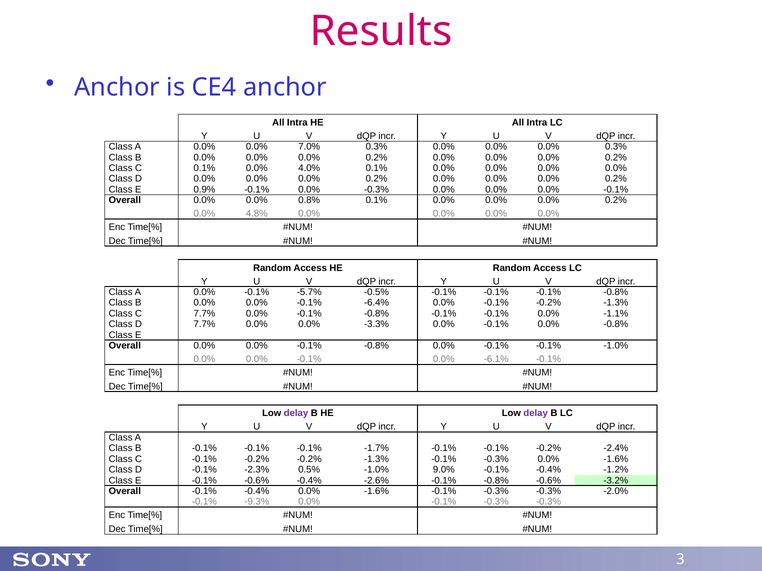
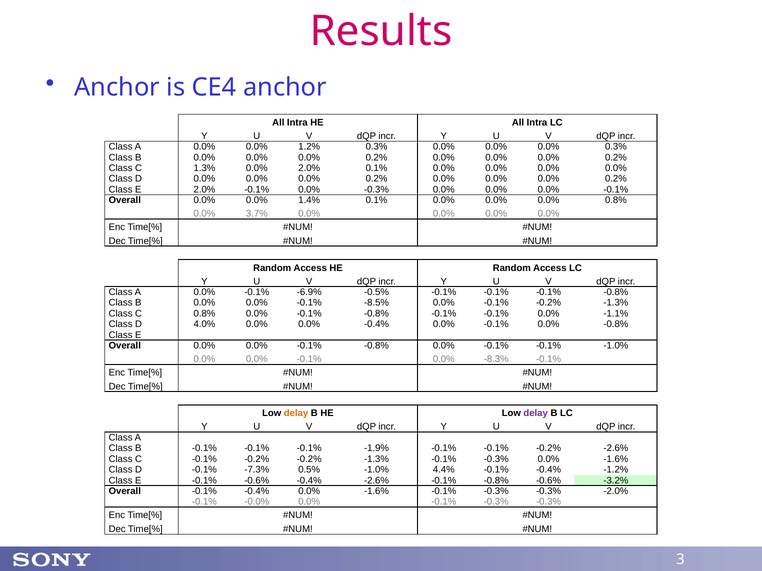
7.0%: 7.0% -> 1.2%
C 0.1%: 0.1% -> 1.3%
0.0% 4.0%: 4.0% -> 2.0%
E 0.9%: 0.9% -> 2.0%
0.8%: 0.8% -> 1.4%
0.2% at (616, 200): 0.2% -> 0.8%
4.8%: 4.8% -> 3.7%
-5.7%: -5.7% -> -6.9%
-6.4%: -6.4% -> -8.5%
C 7.7%: 7.7% -> 0.8%
D 7.7%: 7.7% -> 4.0%
0.0% -3.3%: -3.3% -> -0.4%
-6.1%: -6.1% -> -8.3%
delay at (296, 414) colour: purple -> orange
-1.7%: -1.7% -> -1.9%
-0.2% -2.4%: -2.4% -> -2.6%
-2.3%: -2.3% -> -7.3%
9.0%: 9.0% -> 4.4%
-9.3%: -9.3% -> -0.0%
